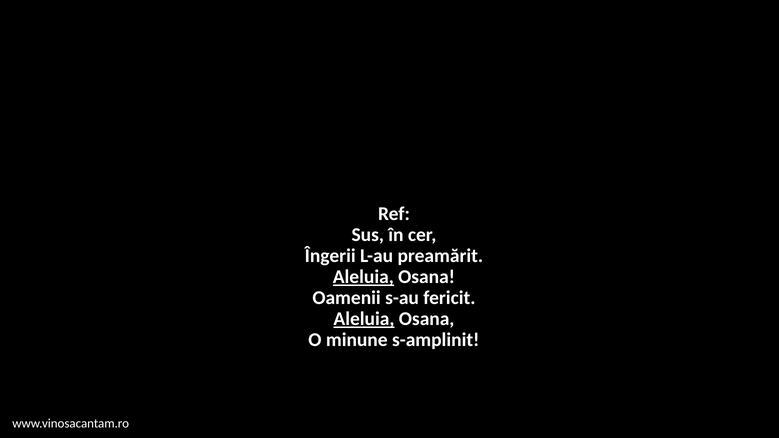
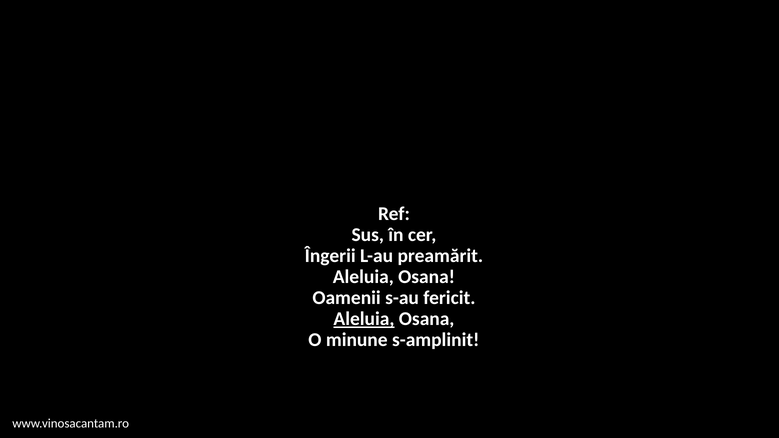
Aleluia at (363, 277) underline: present -> none
